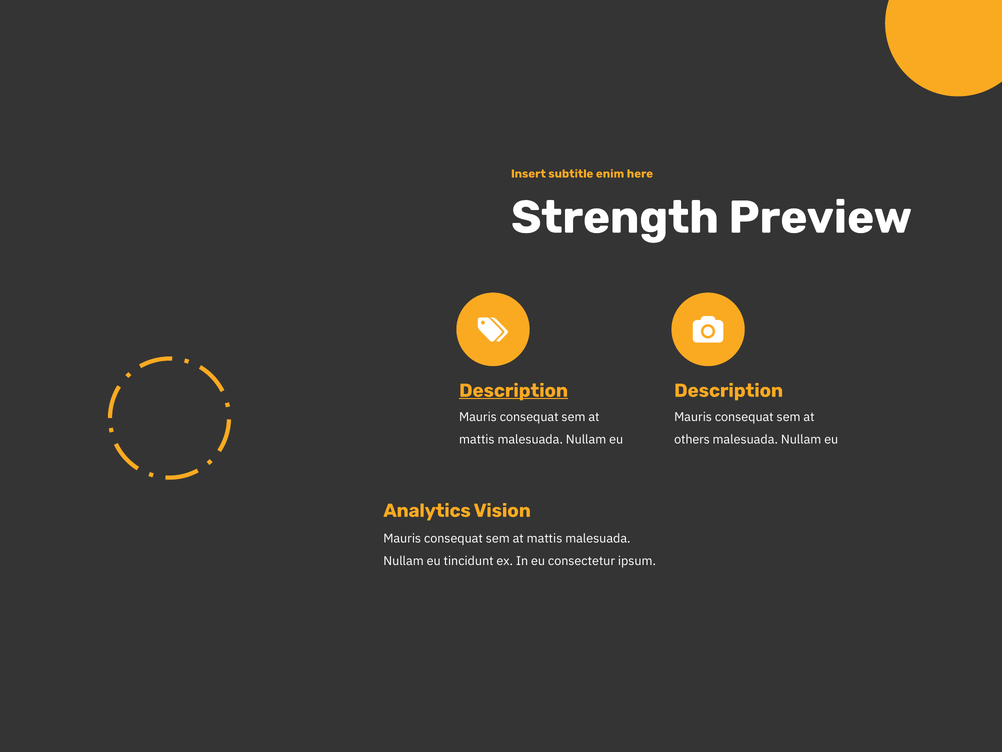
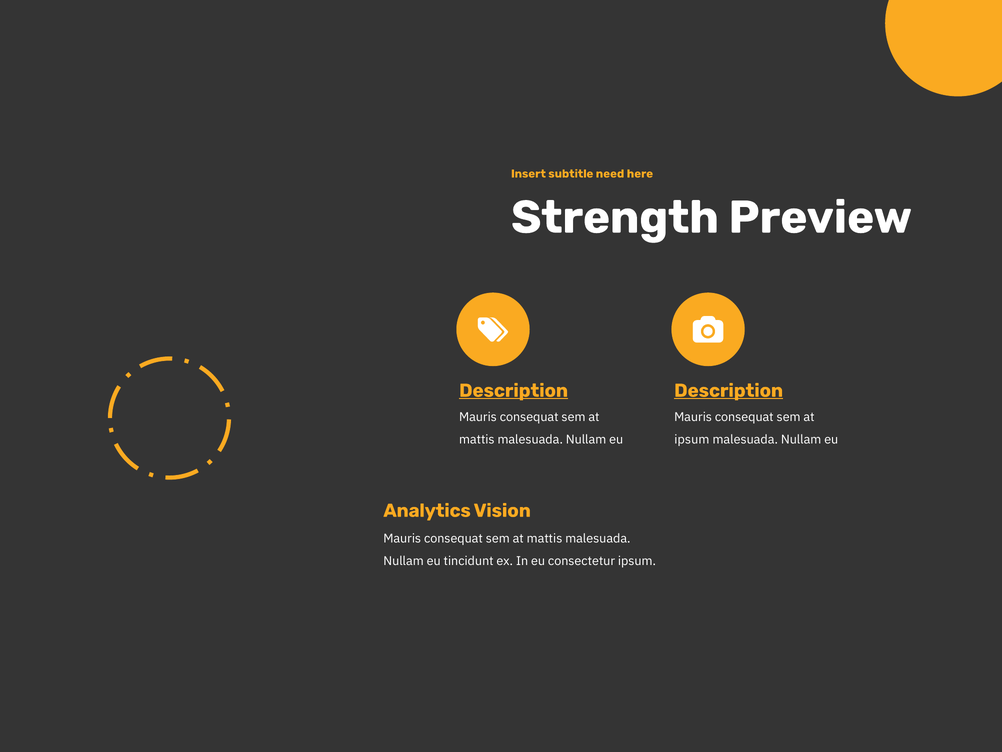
enim: enim -> need
Description at (729, 390) underline: none -> present
others at (692, 439): others -> ipsum
